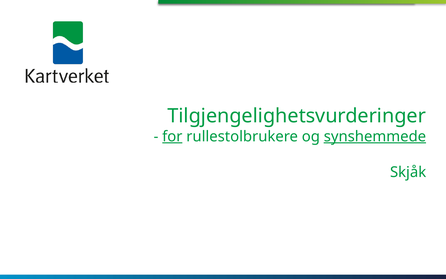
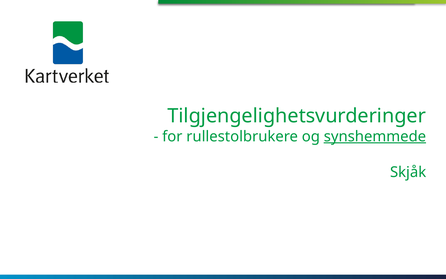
for underline: present -> none
